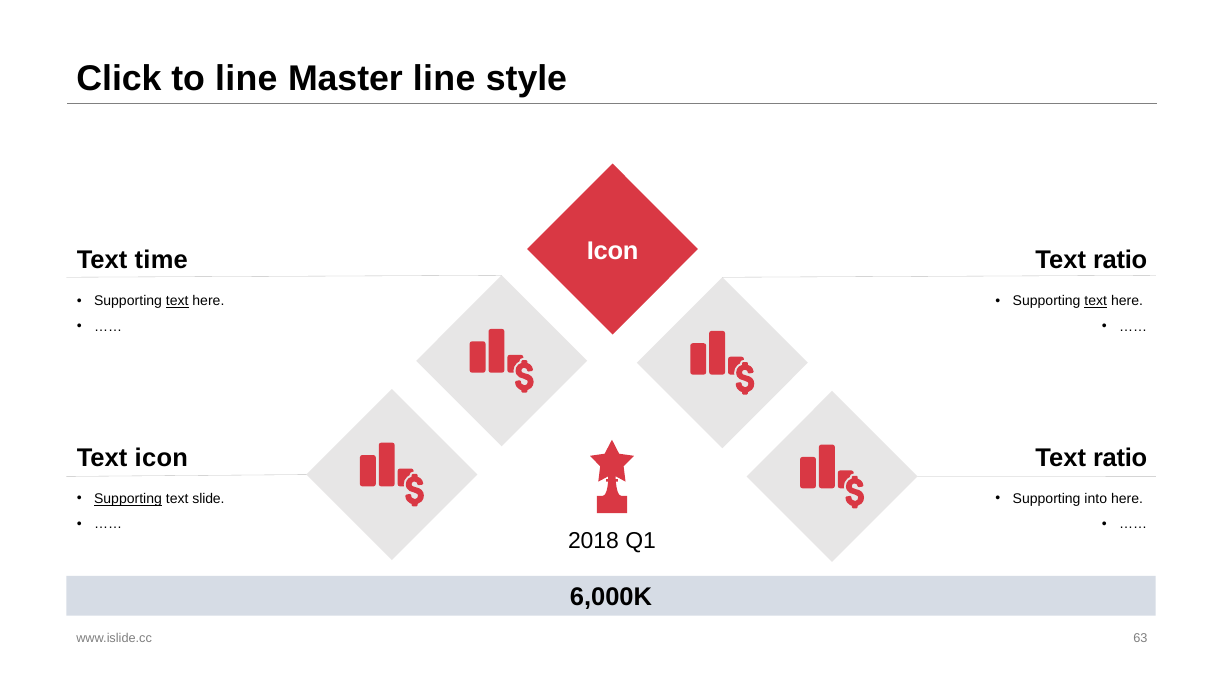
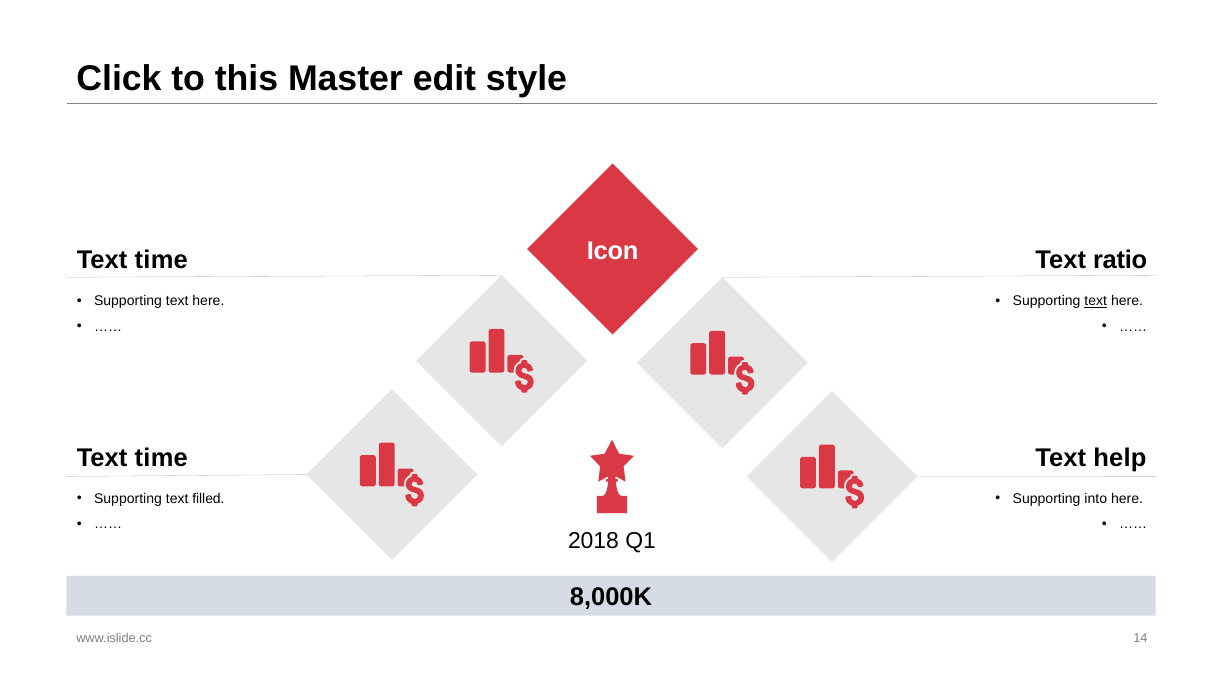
to line: line -> this
Master line: line -> edit
text at (177, 301) underline: present -> none
icon at (161, 458): icon -> time
ratio at (1120, 458): ratio -> help
Supporting at (128, 499) underline: present -> none
slide: slide -> filled
6,000K: 6,000K -> 8,000K
63: 63 -> 14
